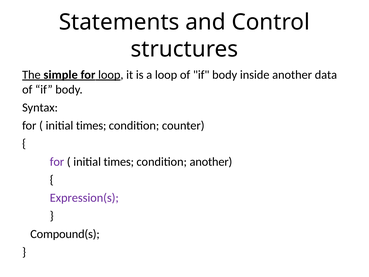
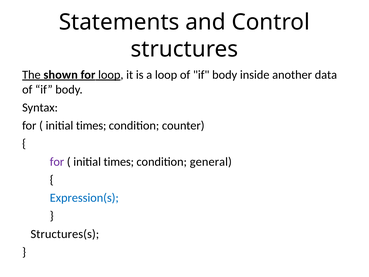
simple: simple -> shown
condition another: another -> general
Expression(s colour: purple -> blue
Compound(s: Compound(s -> Structures(s
